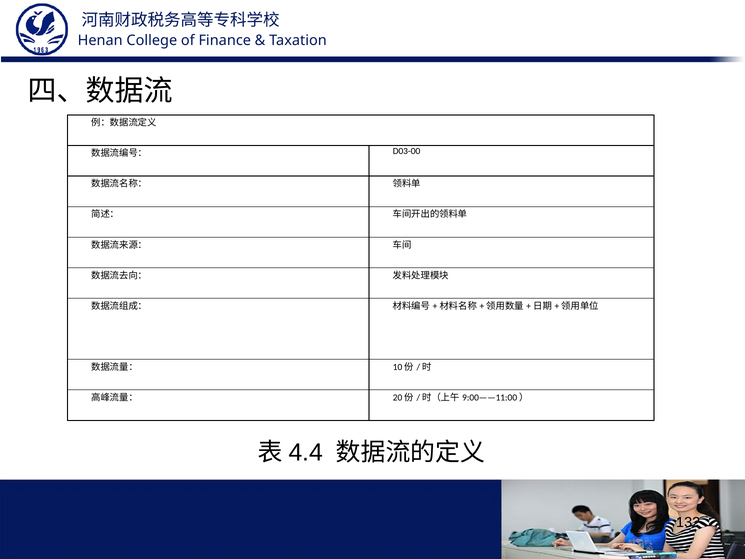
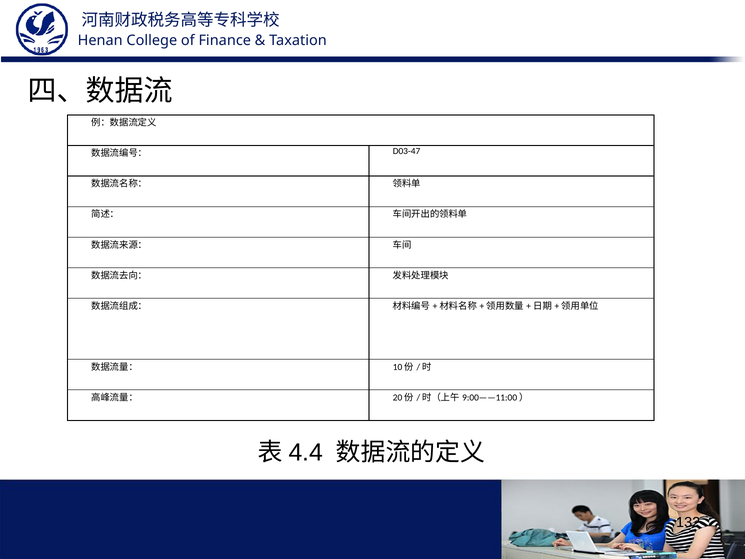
D03-00: D03-00 -> D03-47
